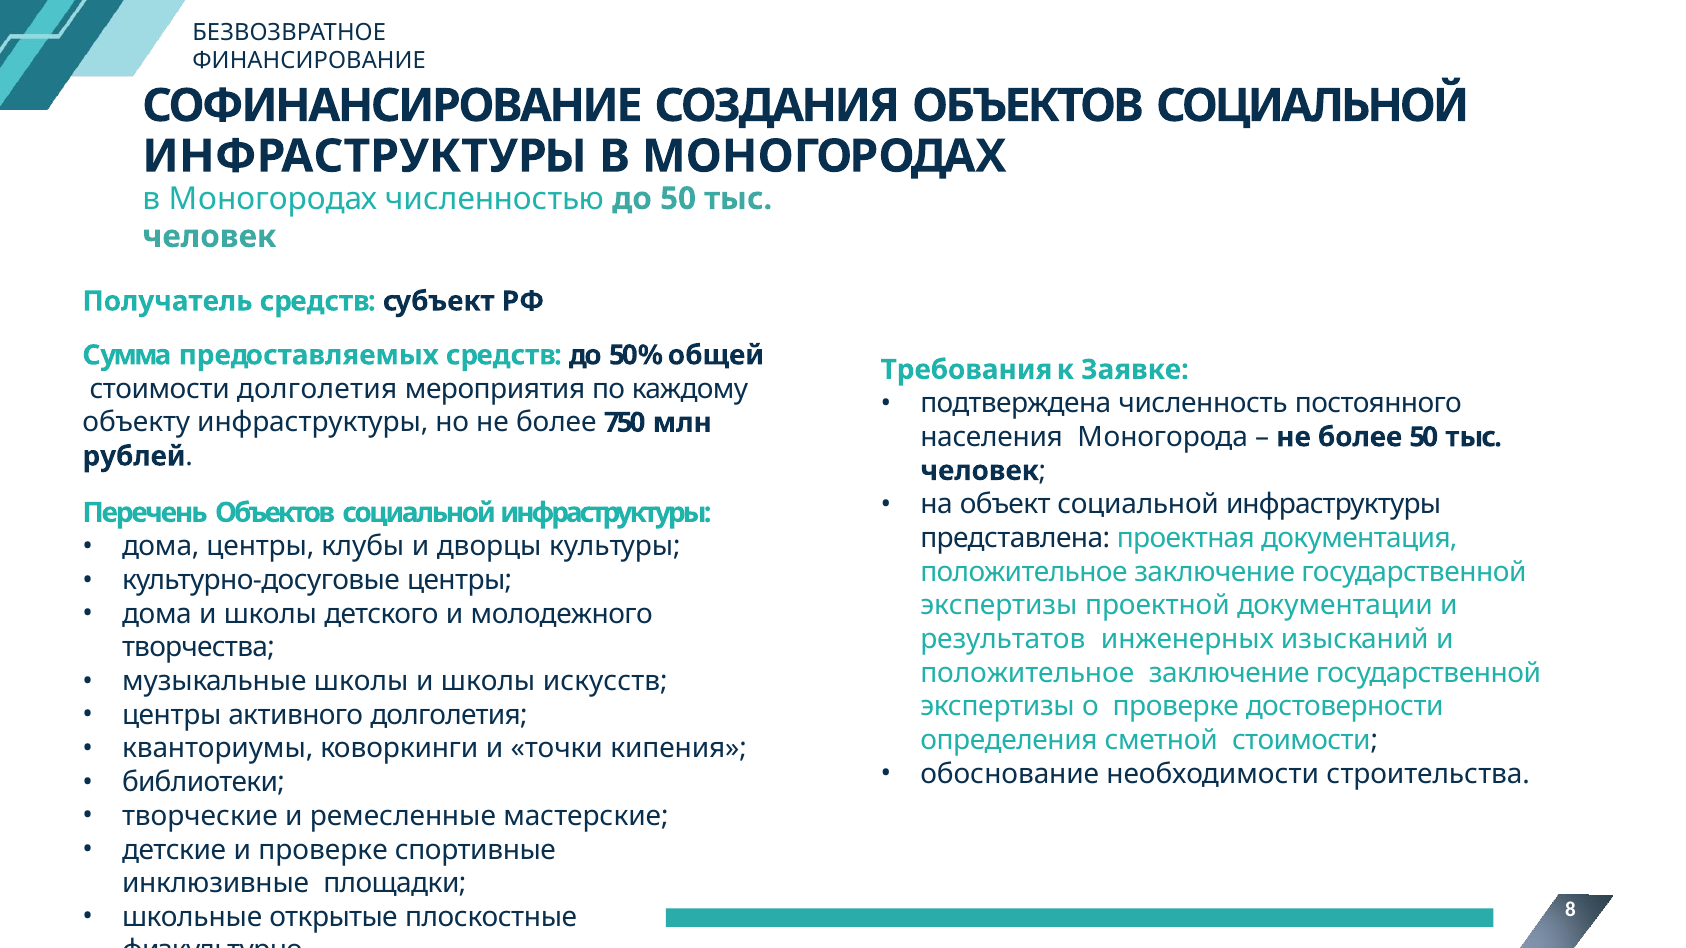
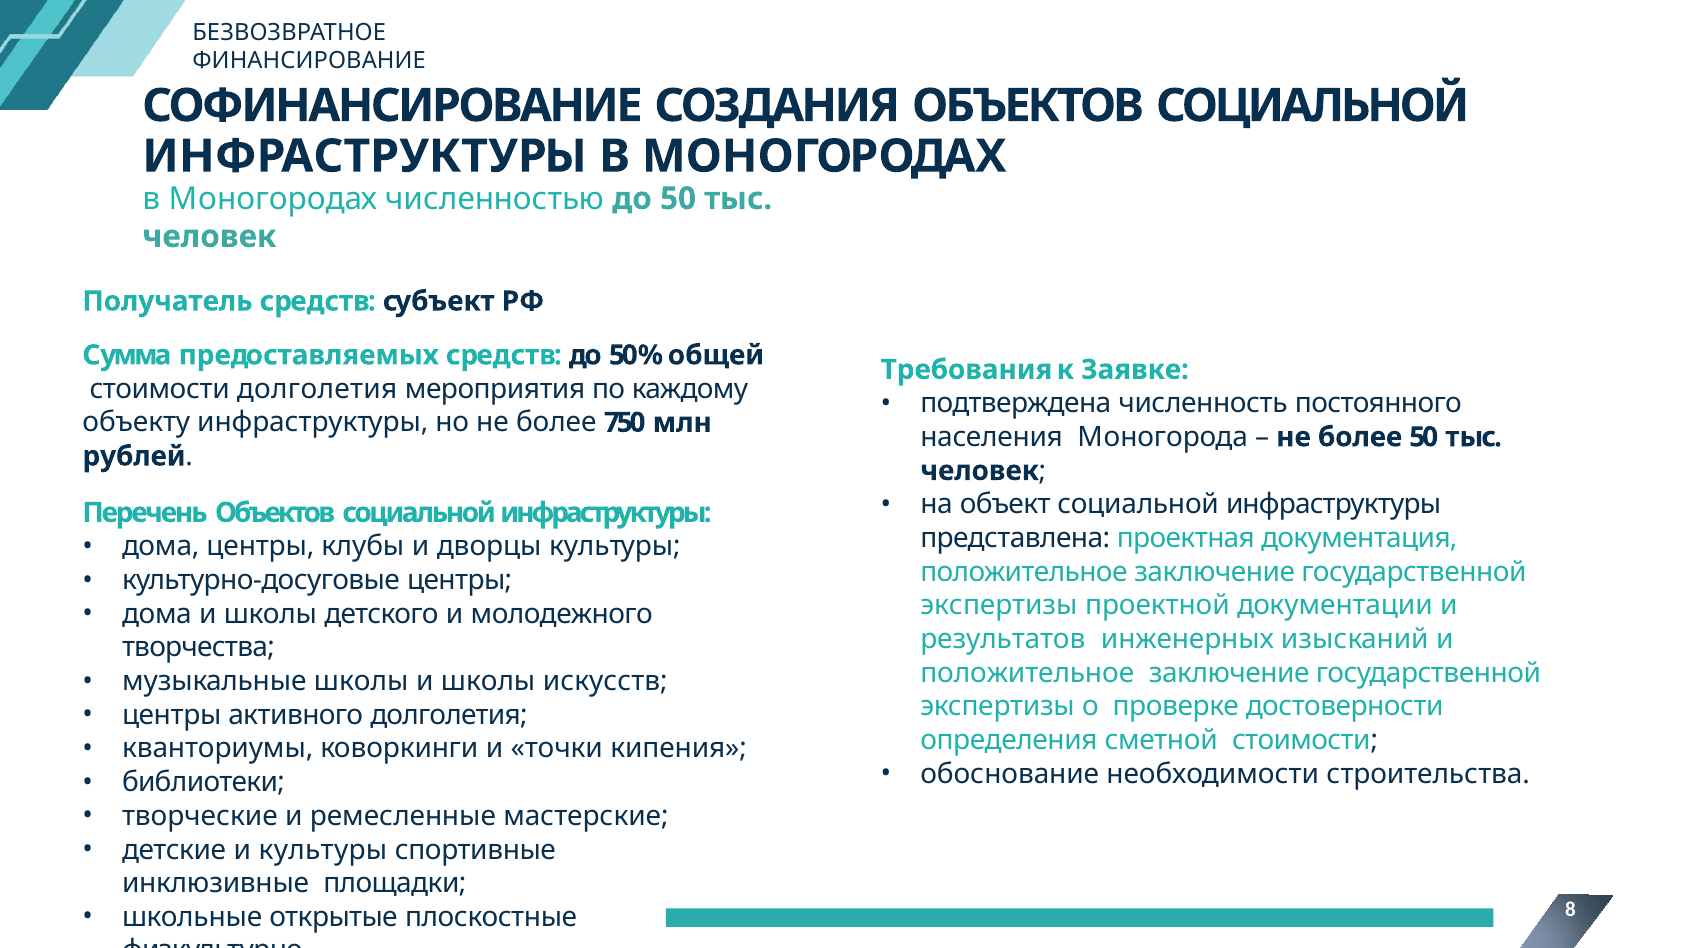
и проверке: проверке -> культуры
